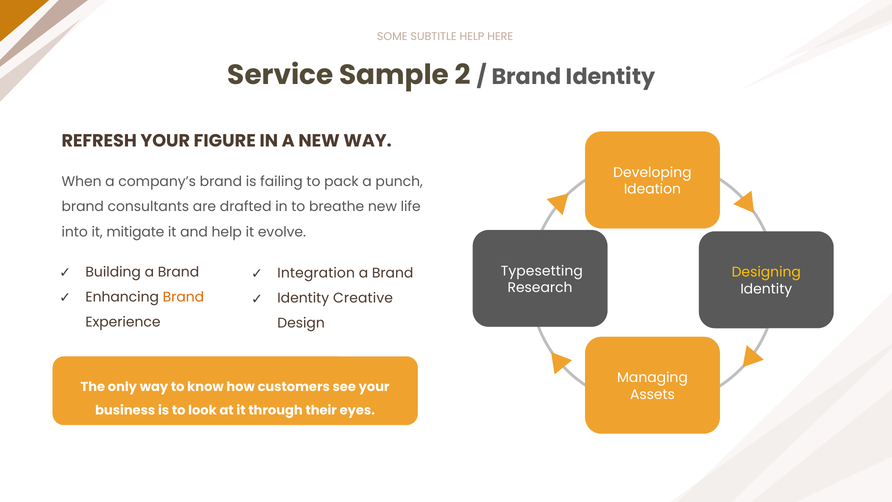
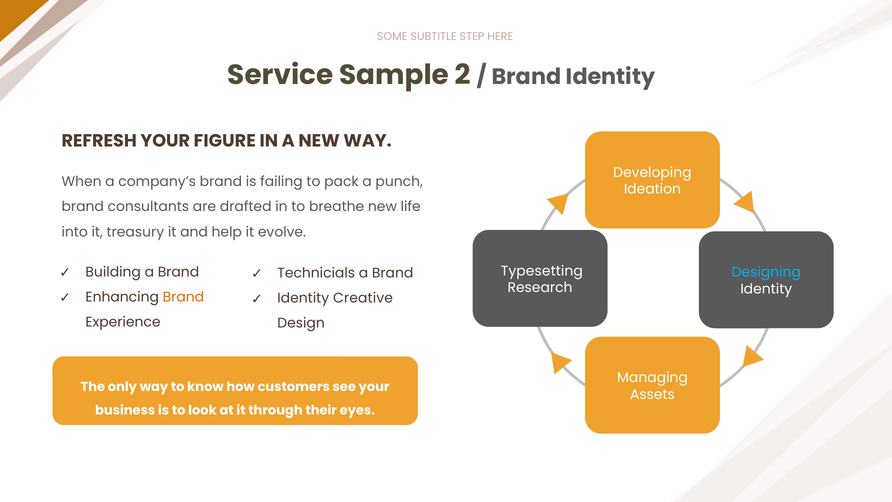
SUBTITLE HELP: HELP -> STEP
mitigate: mitigate -> treasury
Integration: Integration -> Technicials
Designing colour: yellow -> light blue
